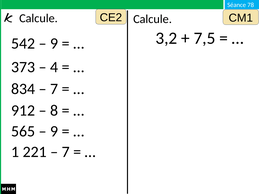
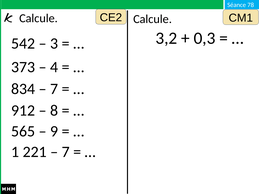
7,5: 7,5 -> 0,3
9 at (54, 43): 9 -> 3
